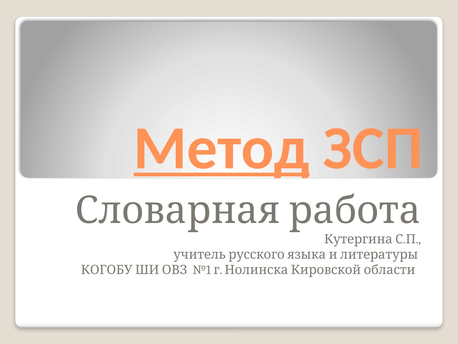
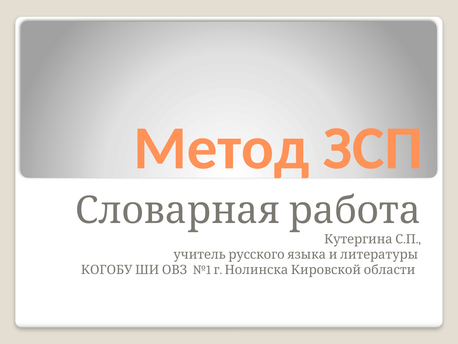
Метод underline: present -> none
